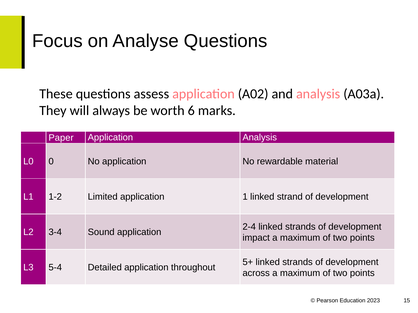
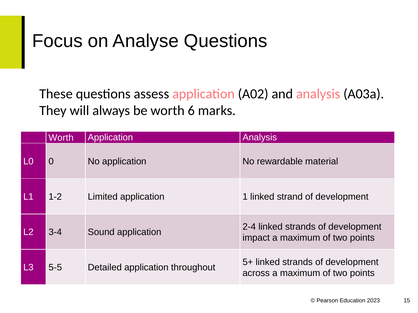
Paper at (61, 138): Paper -> Worth
5-4: 5-4 -> 5-5
